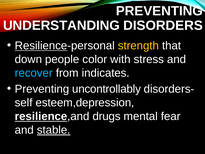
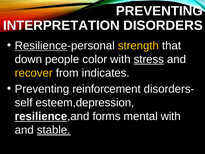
UNDERSTANDING: UNDERSTANDING -> INTERPRETATION
stress underline: none -> present
recover colour: light blue -> yellow
uncontrollably: uncontrollably -> reinforcement
drugs: drugs -> forms
mental fear: fear -> with
